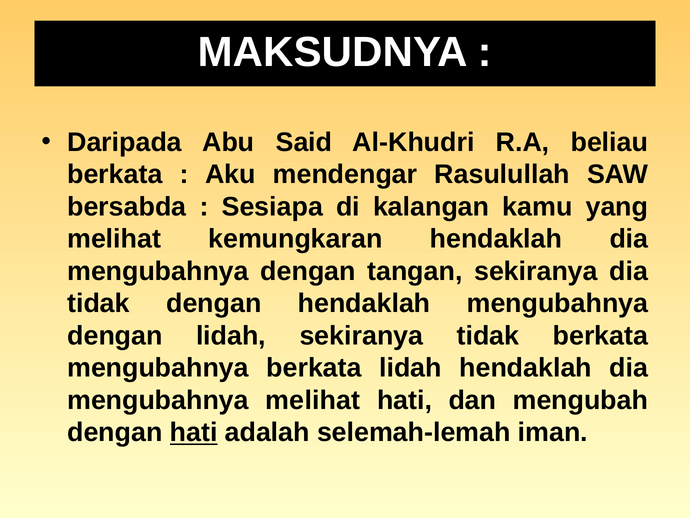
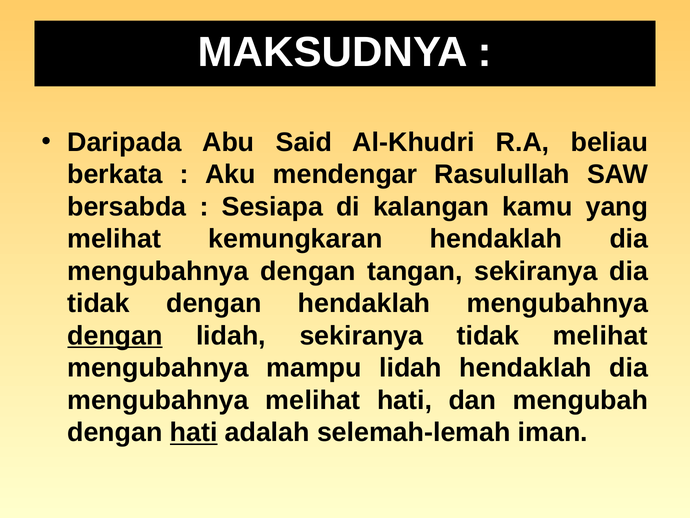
dengan at (115, 335) underline: none -> present
tidak berkata: berkata -> melihat
mengubahnya berkata: berkata -> mampu
